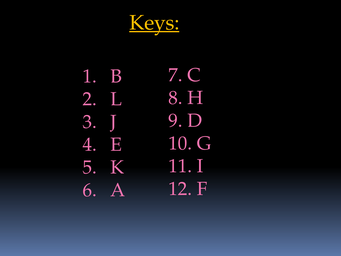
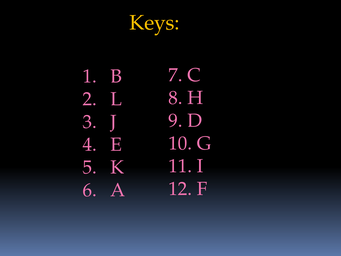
Keys underline: present -> none
